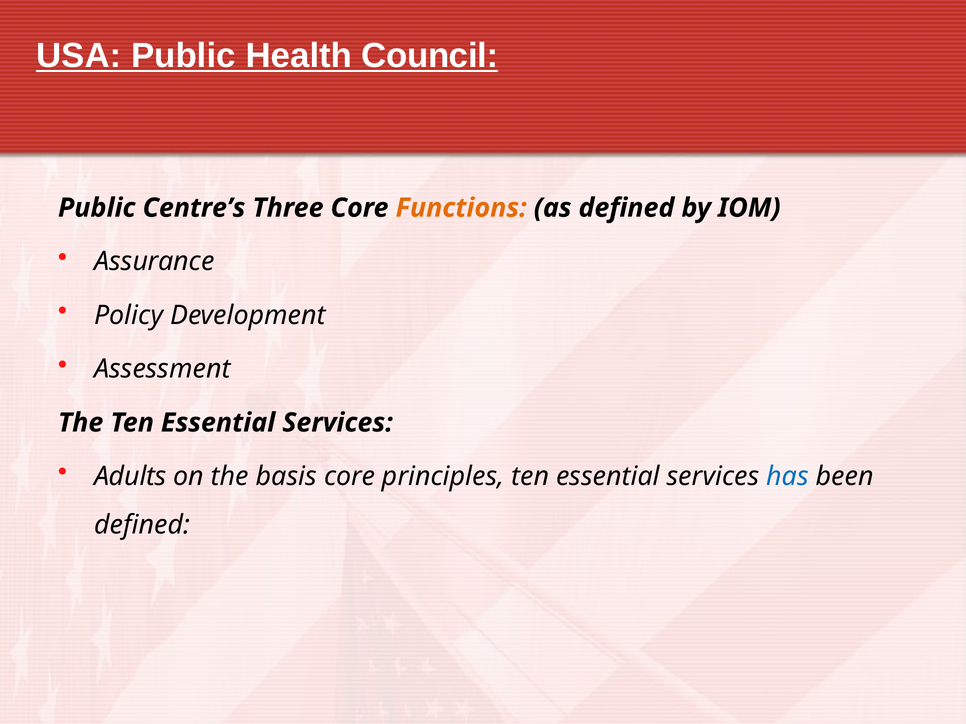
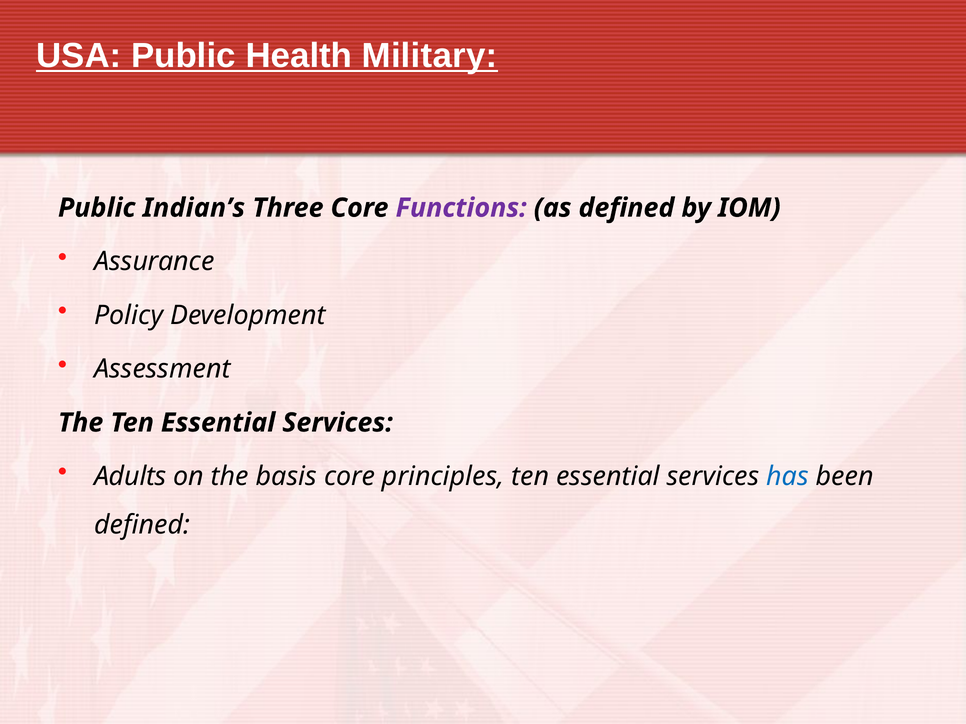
Council: Council -> Military
Centre’s: Centre’s -> Indian’s
Functions colour: orange -> purple
